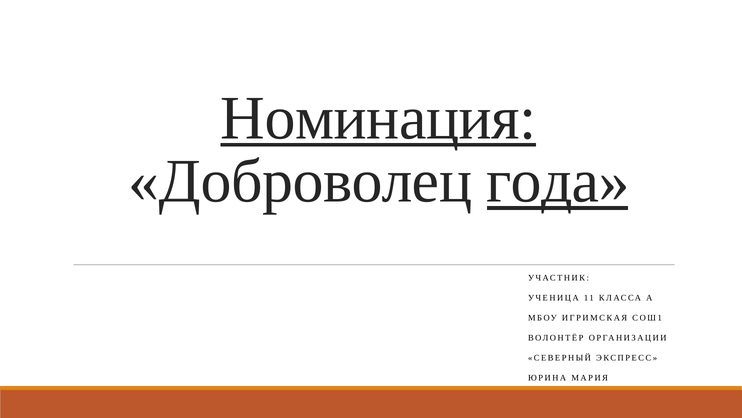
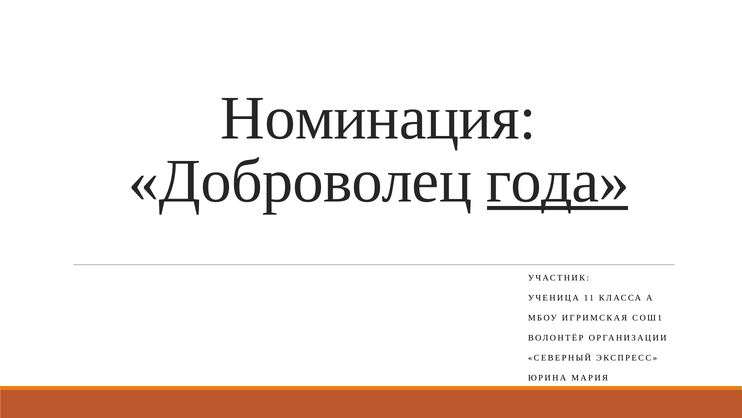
Номинация underline: present -> none
